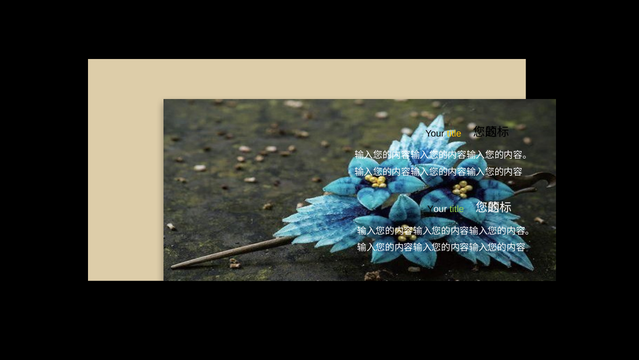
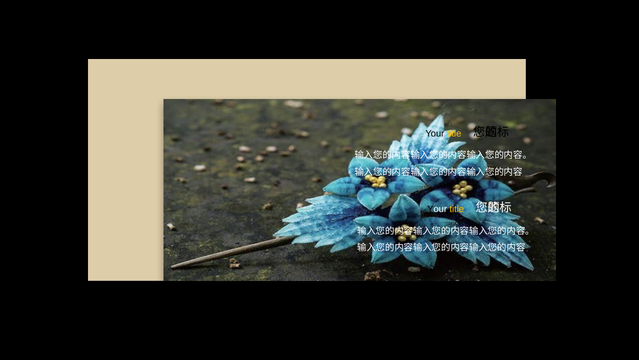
title at (457, 209) colour: light green -> yellow
